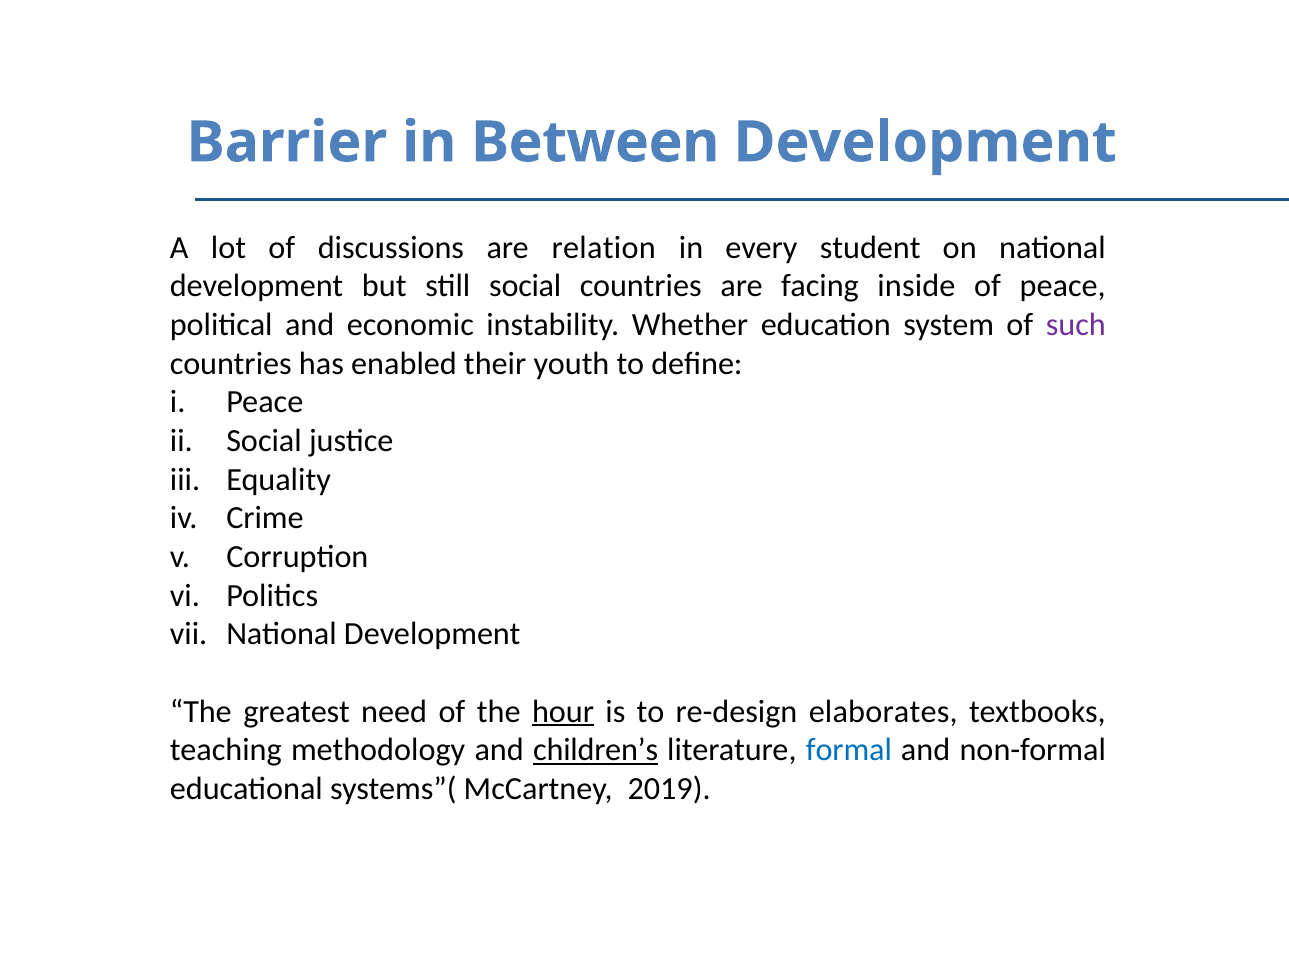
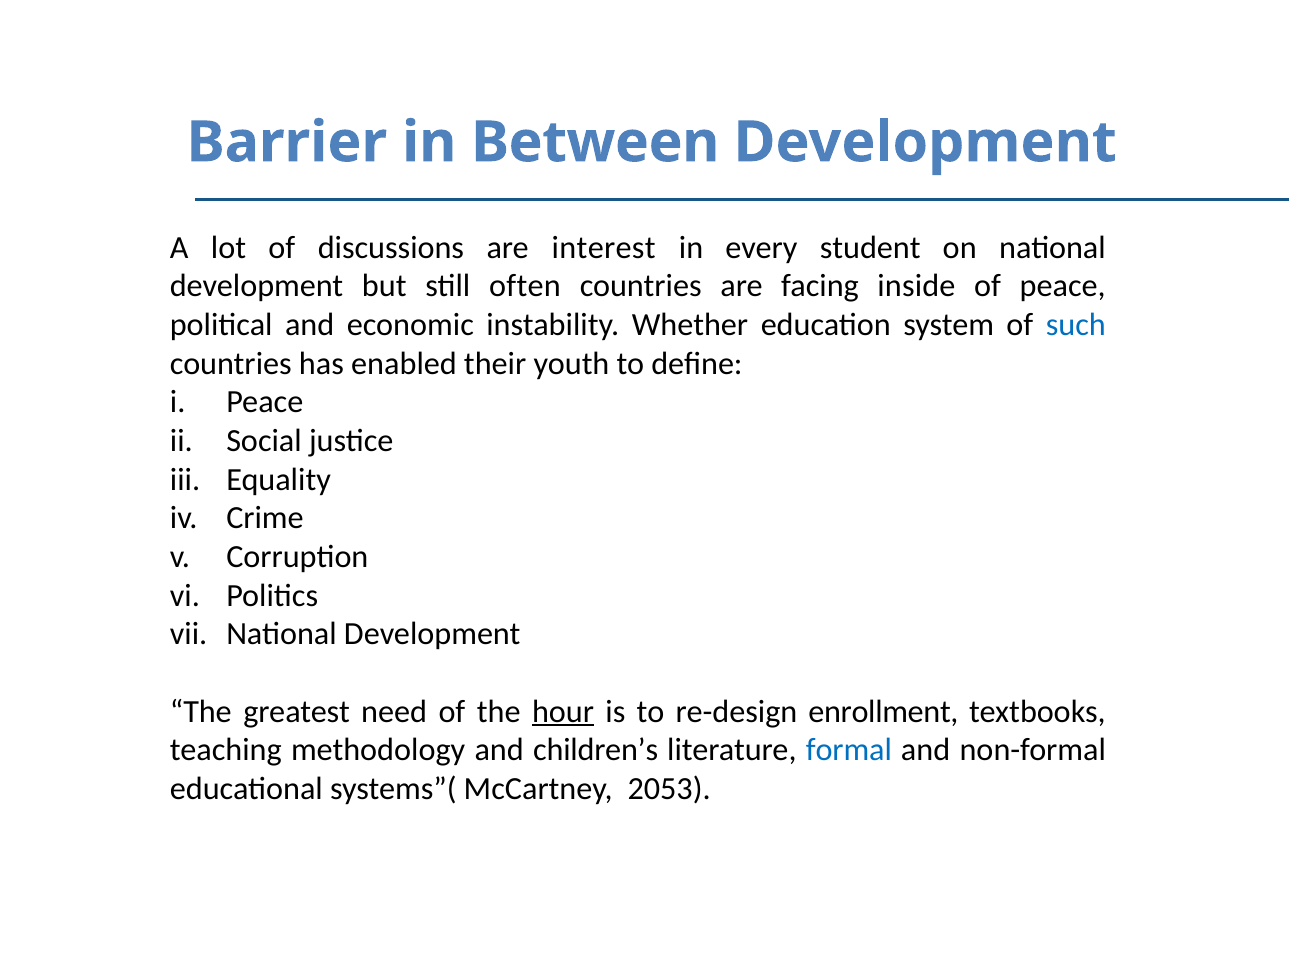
relation: relation -> interest
still social: social -> often
such colour: purple -> blue
elaborates: elaborates -> enrollment
children’s underline: present -> none
2019: 2019 -> 2053
